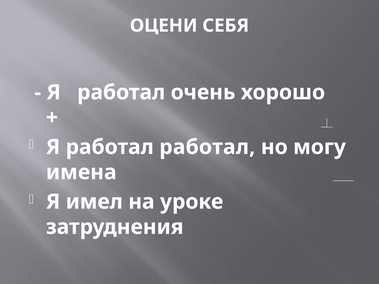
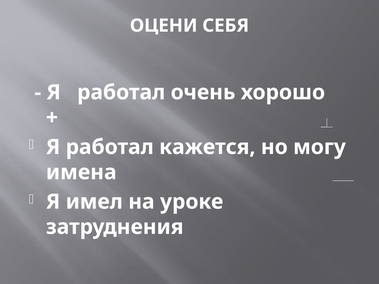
работал работал: работал -> кажется
